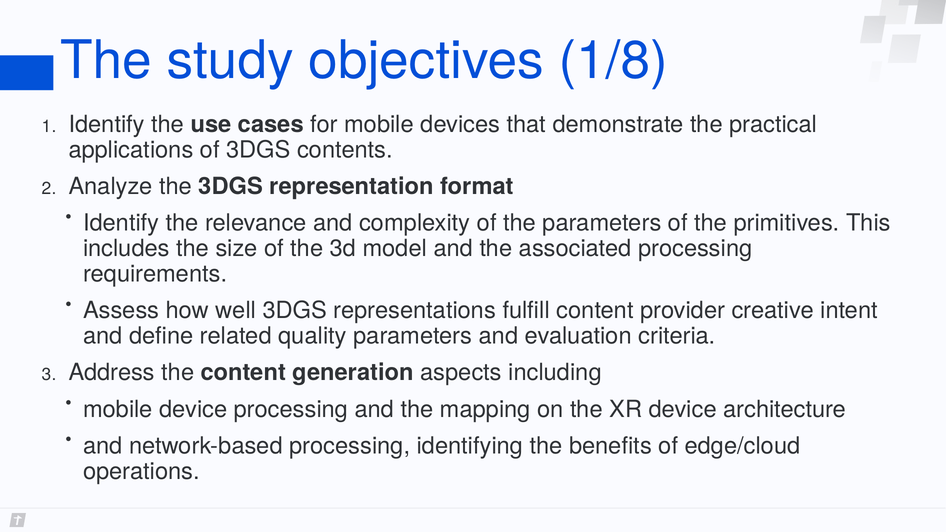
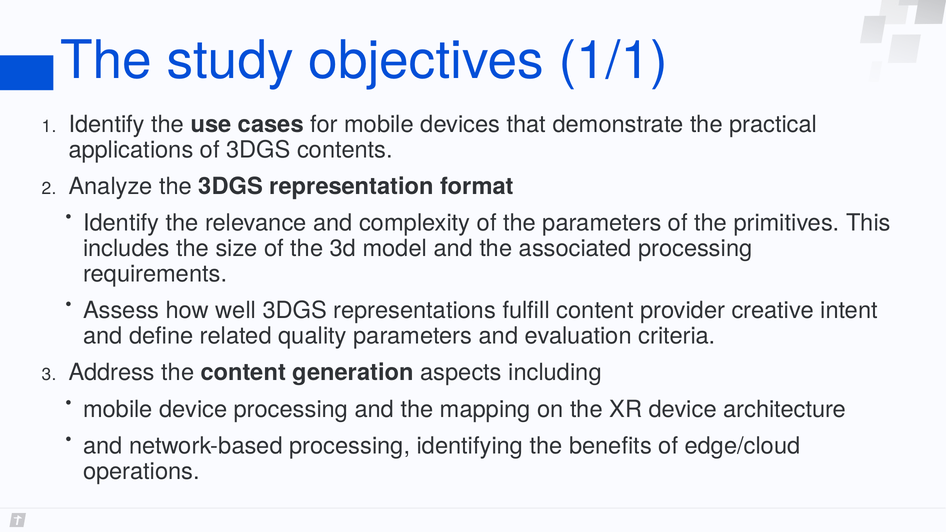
1/8: 1/8 -> 1/1
